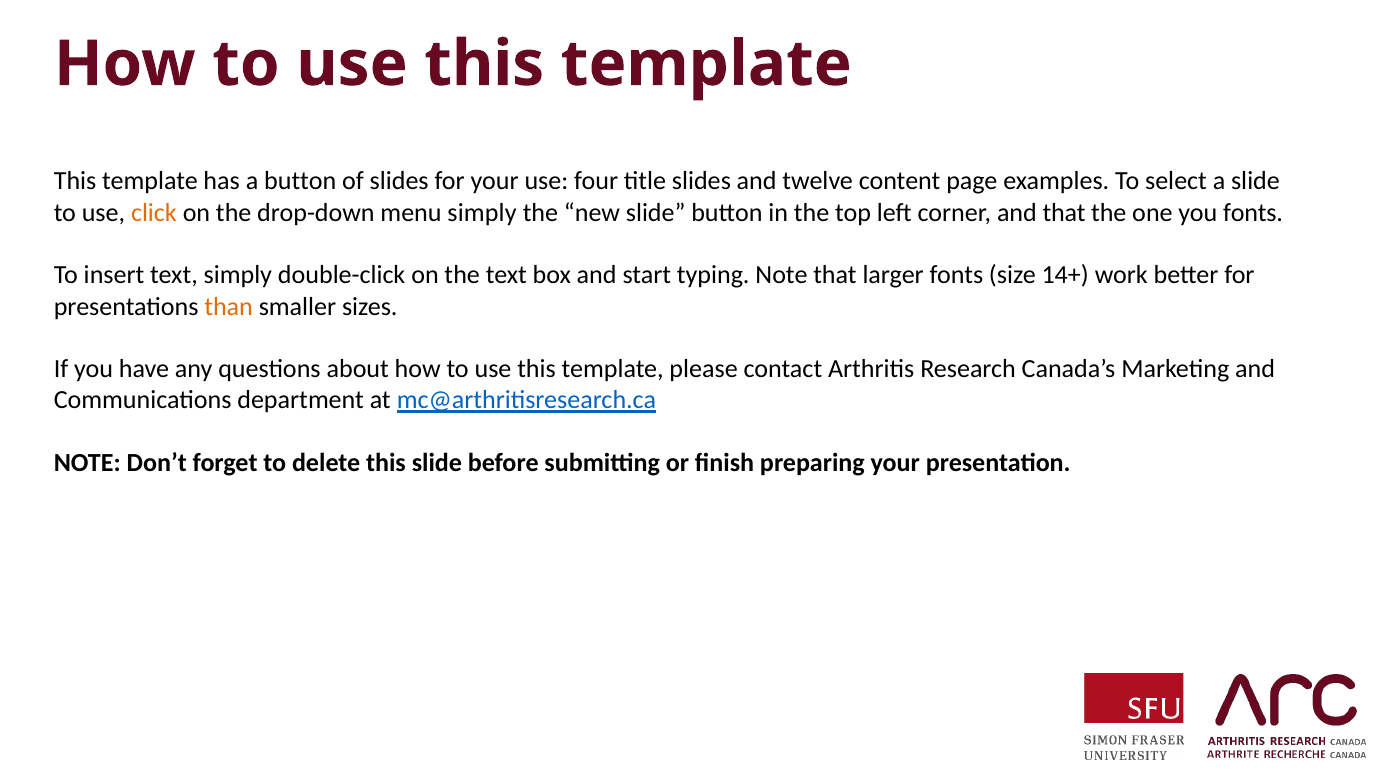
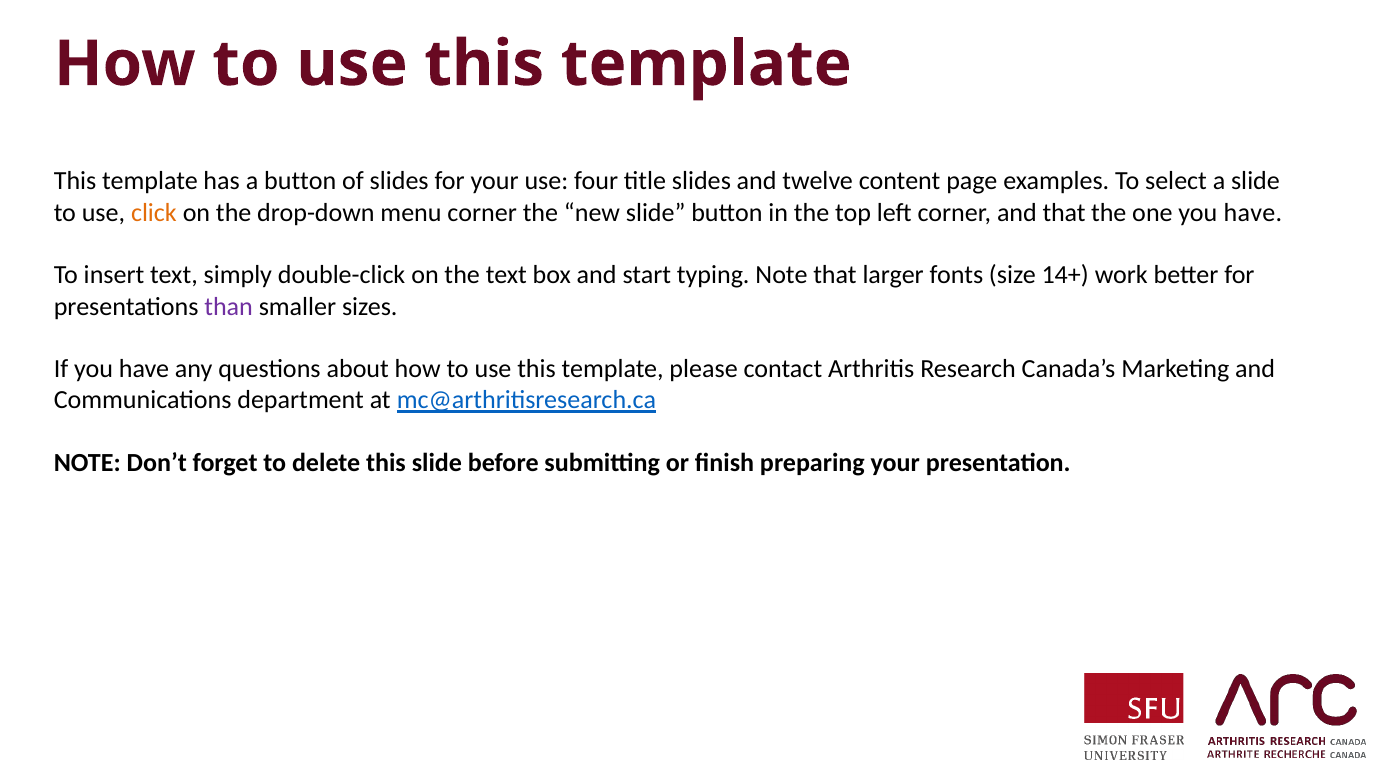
menu simply: simply -> corner
one you fonts: fonts -> have
than colour: orange -> purple
